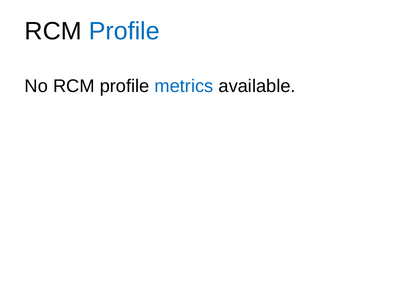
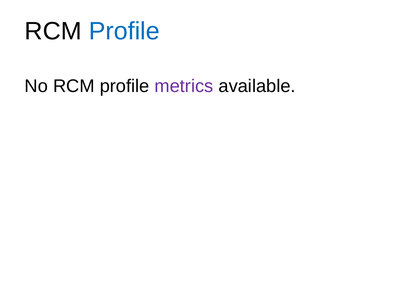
metrics colour: blue -> purple
